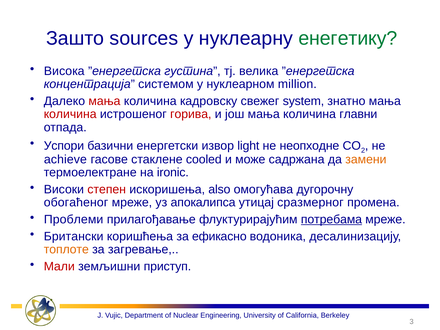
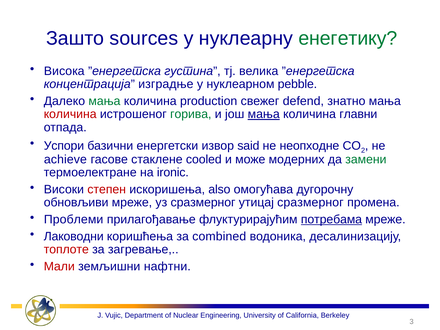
системом: системом -> изградње
million: million -> pebble
мања at (104, 101) colour: red -> green
кадровску: кадровску -> production
system: system -> defend
горива colour: red -> green
мања at (264, 114) underline: none -> present
light: light -> said
садржана: садржана -> модерних
замени colour: orange -> green
обогаћеног: обогаћеног -> обновљиви
уз апокалипса: апокалипса -> сразмерног
Британски: Британски -> Лаководни
ефикасно: ефикасно -> combined
топлоте colour: orange -> red
приступ: приступ -> нафтни
